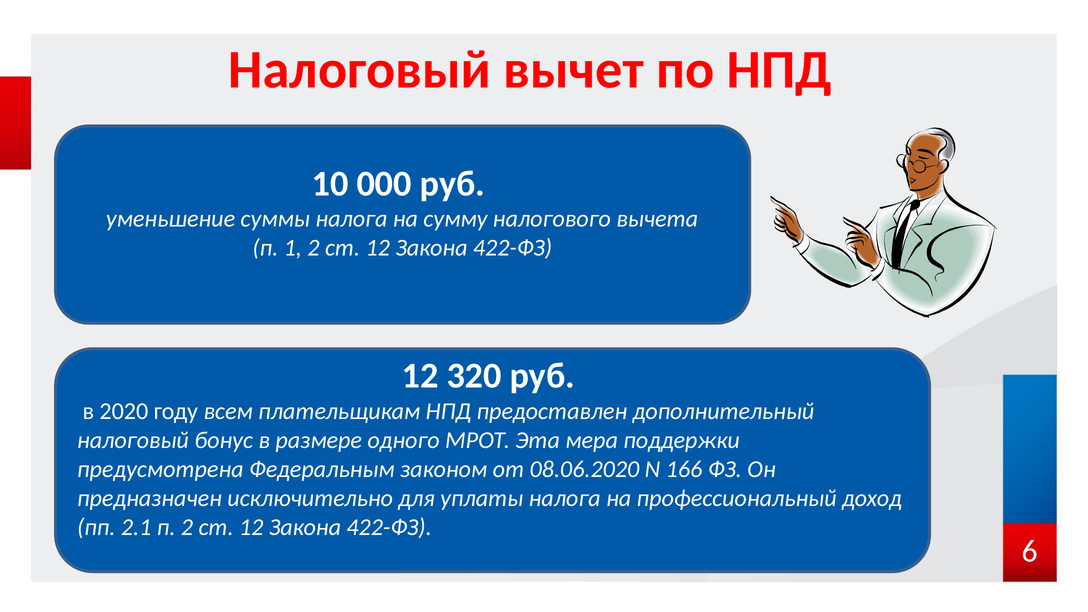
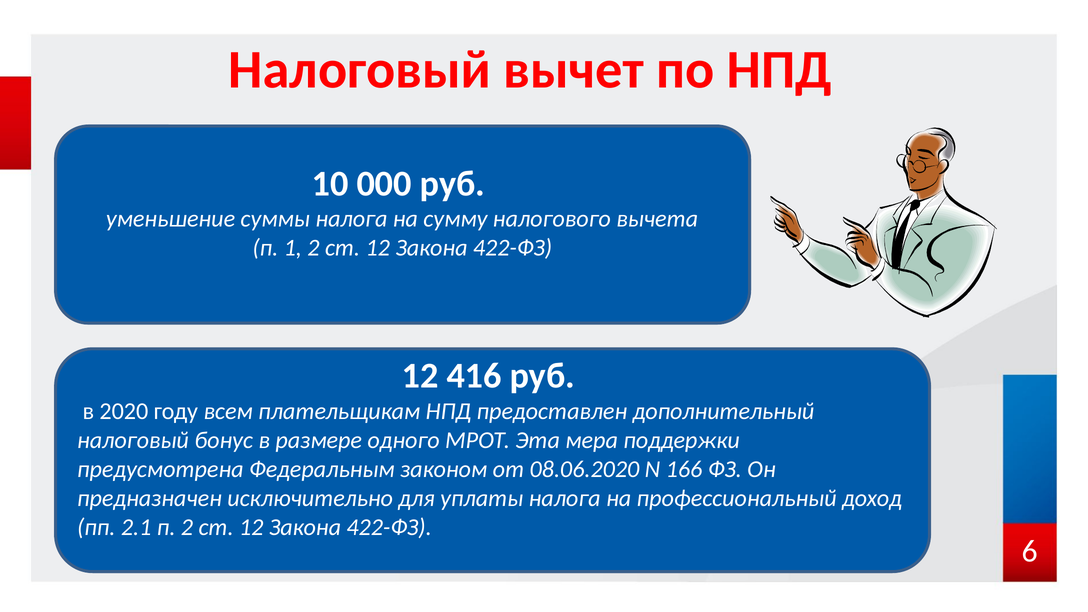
320: 320 -> 416
